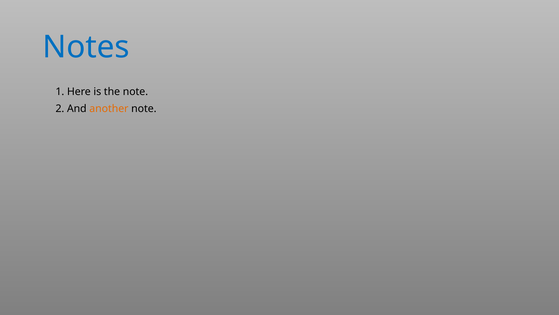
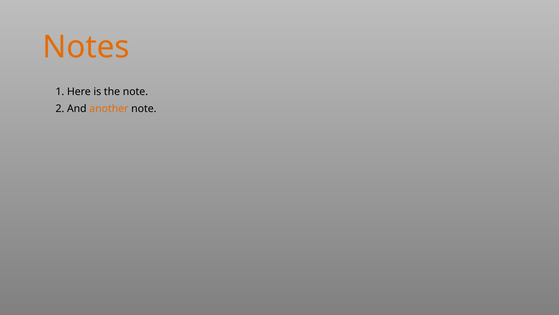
Notes colour: blue -> orange
